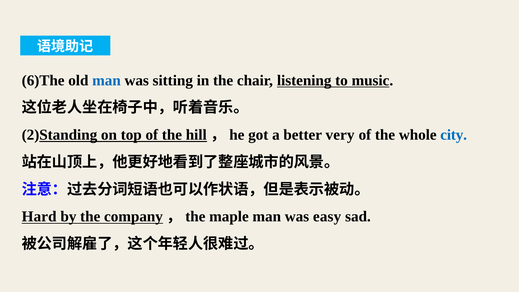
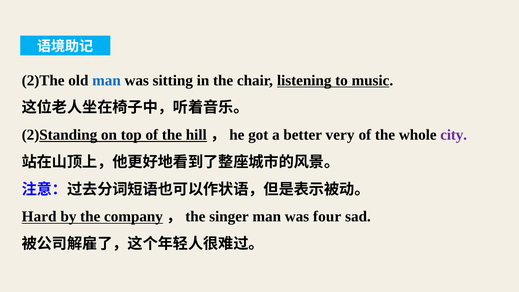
6)The: 6)The -> 2)The
city colour: blue -> purple
maple: maple -> singer
easy: easy -> four
